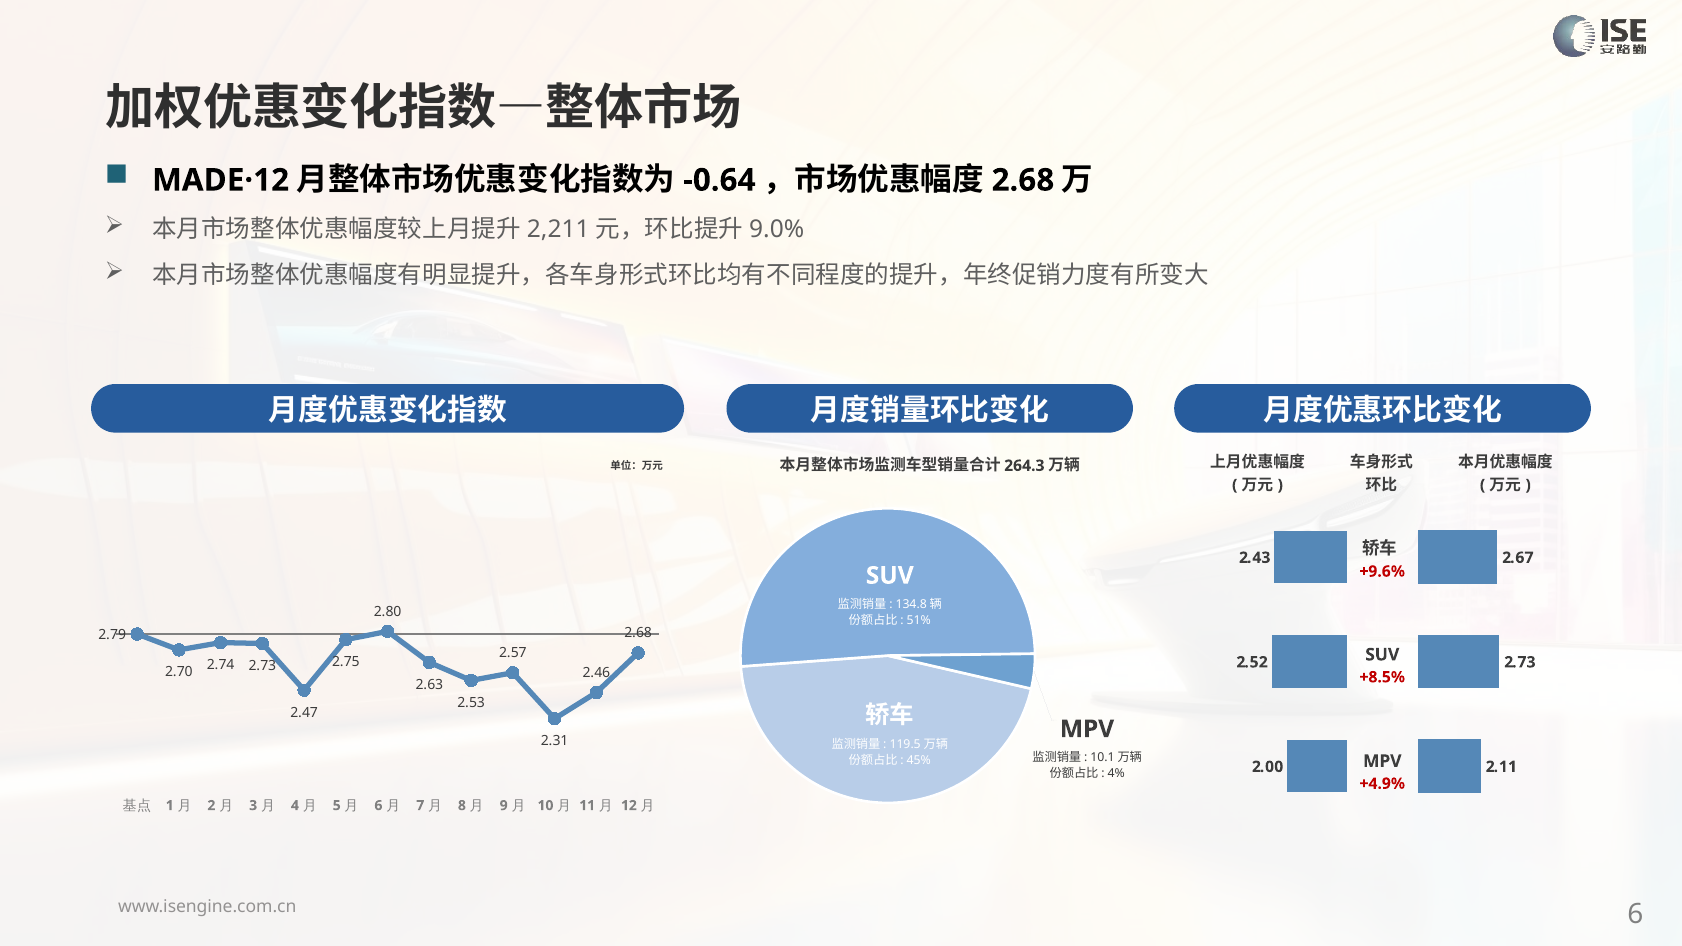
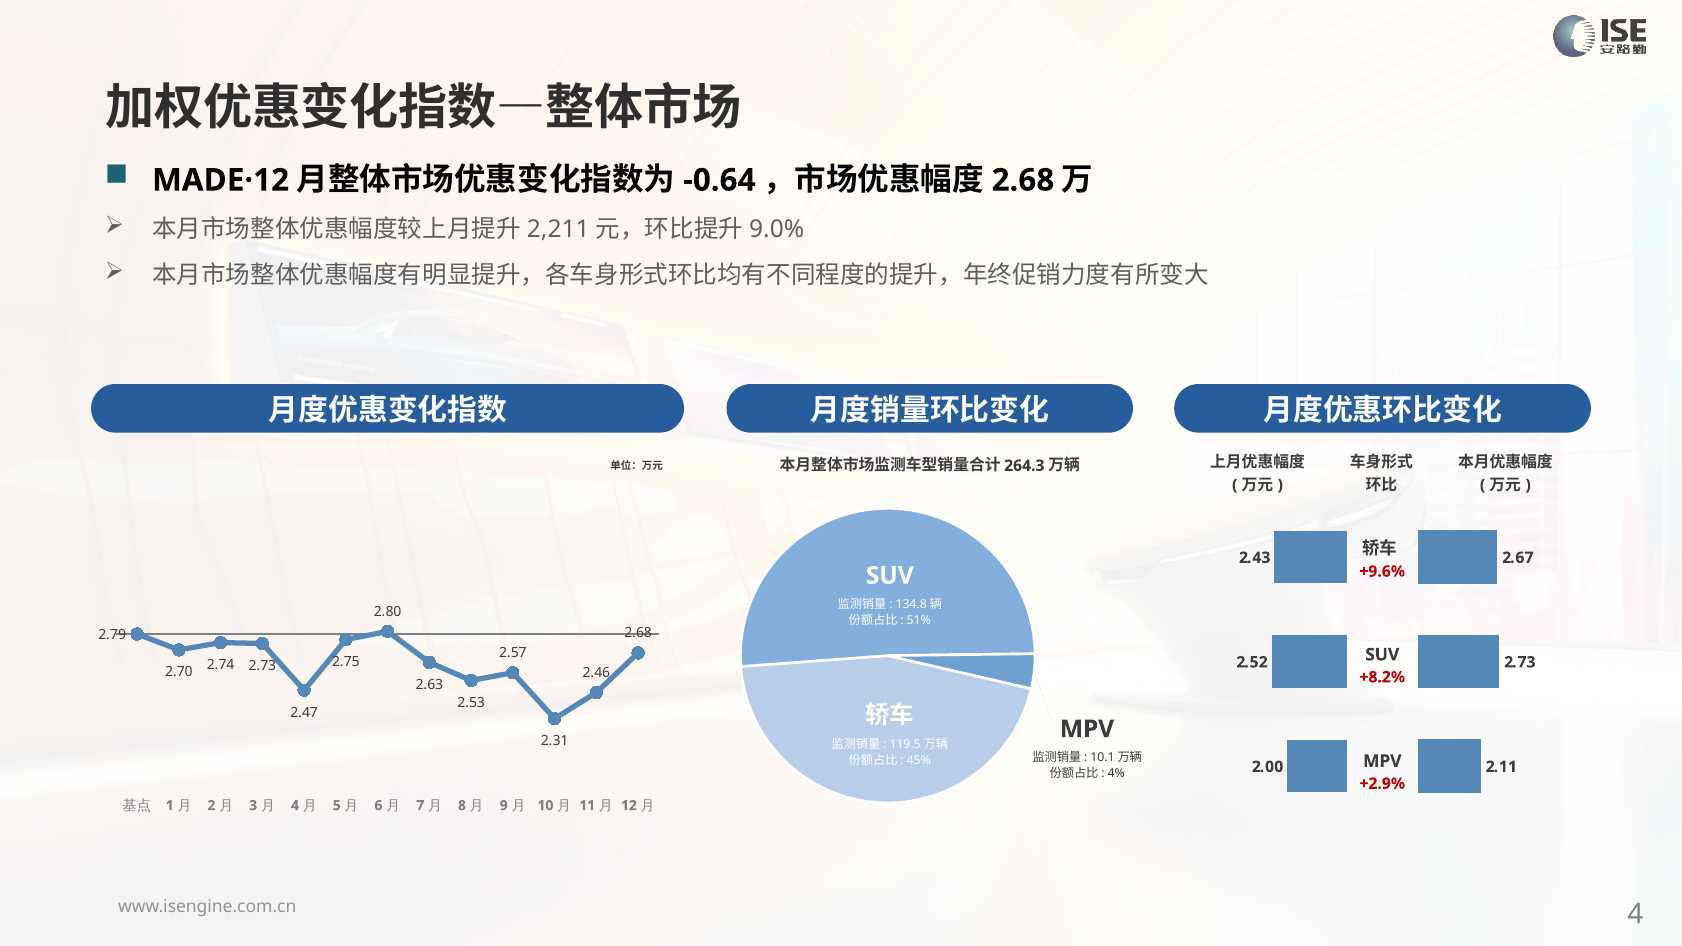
+8.5%: +8.5% -> +8.2%
+4.9%: +4.9% -> +2.9%
6 at (1635, 914): 6 -> 4
